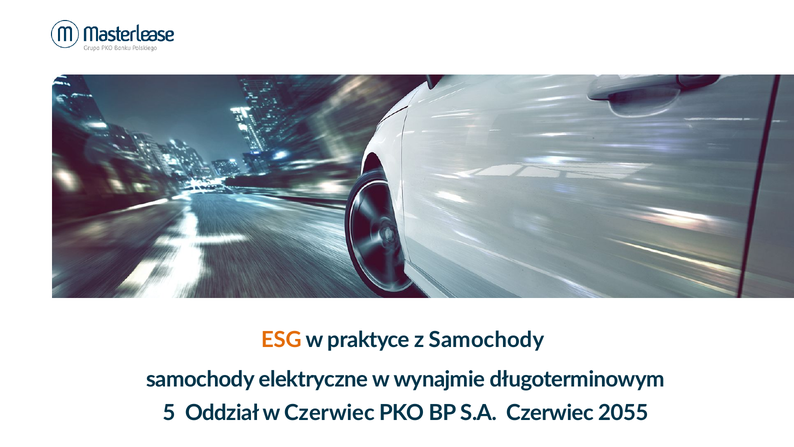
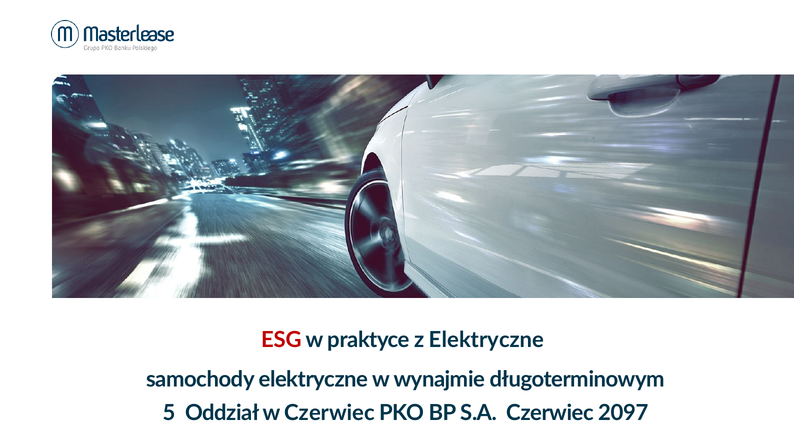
ESG colour: orange -> red
z Samochody: Samochody -> Elektryczne
2055: 2055 -> 2097
